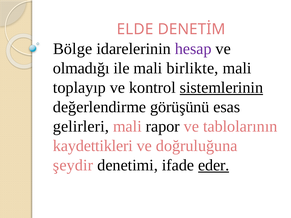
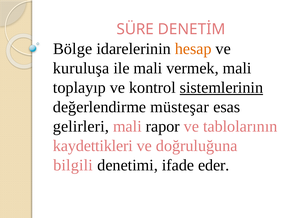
ELDE: ELDE -> SÜRE
hesap colour: purple -> orange
olmadığı: olmadığı -> kuruluşa
birlikte: birlikte -> vermek
görüşünü: görüşünü -> müsteşar
şeydir: şeydir -> bilgili
eder underline: present -> none
